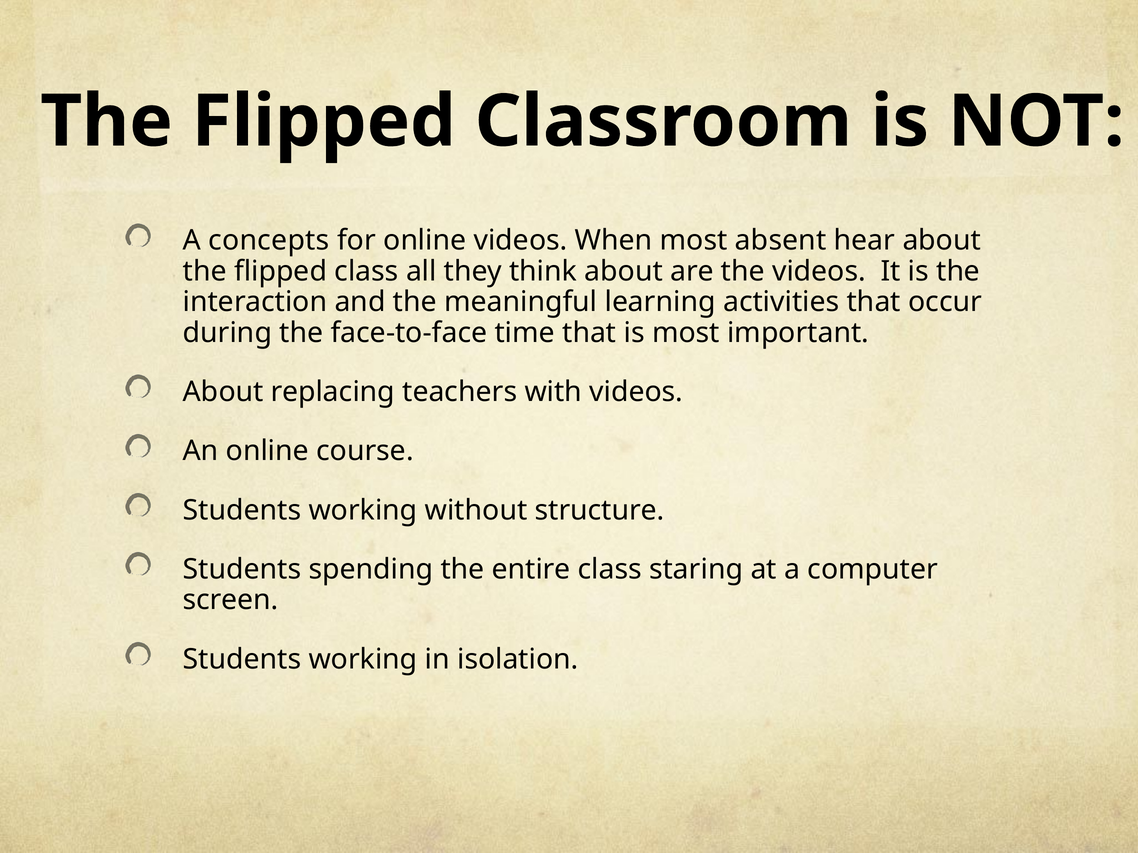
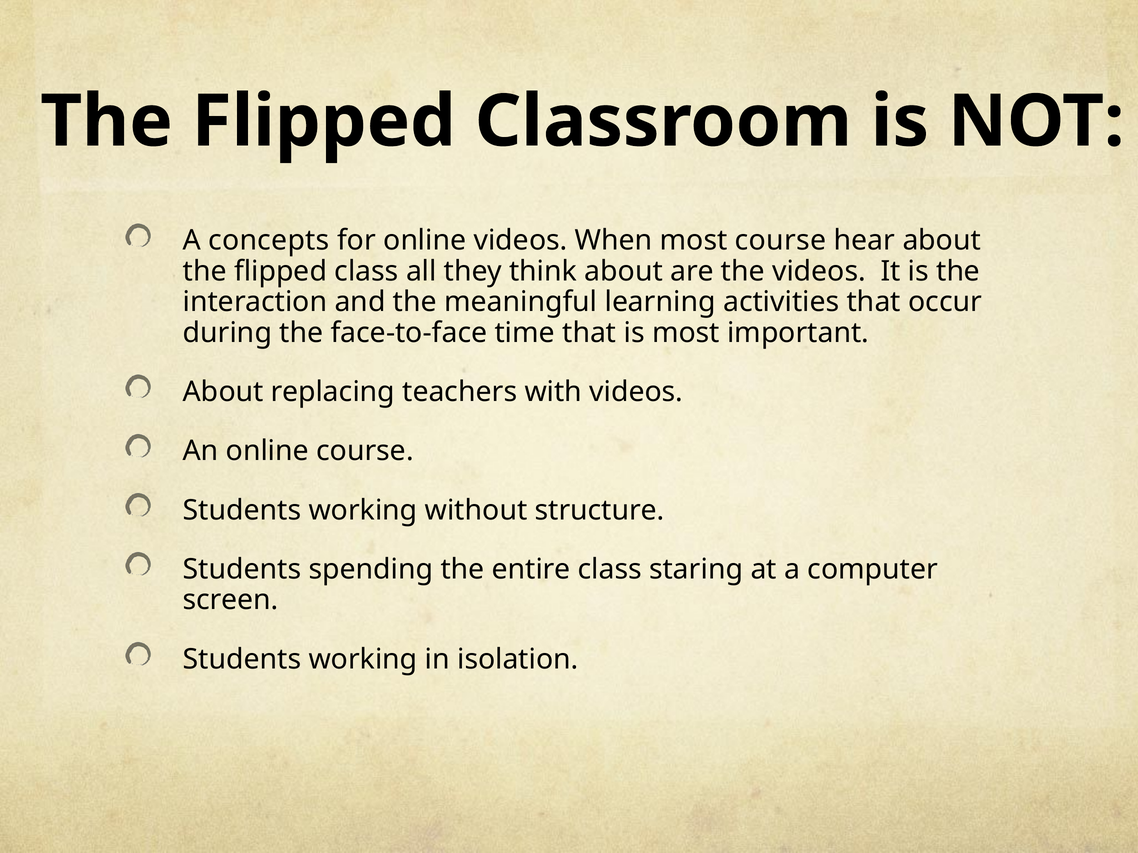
most absent: absent -> course
